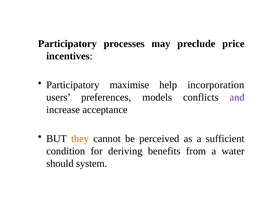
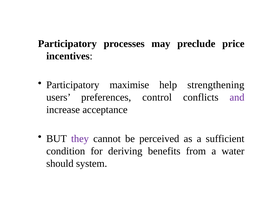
incorporation: incorporation -> strengthening
models: models -> control
they colour: orange -> purple
